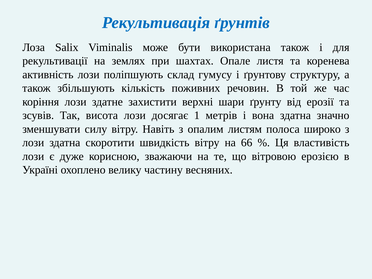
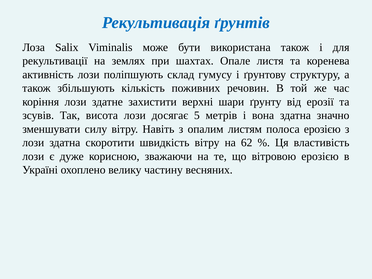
1: 1 -> 5
полоса широко: широко -> ерозією
66: 66 -> 62
